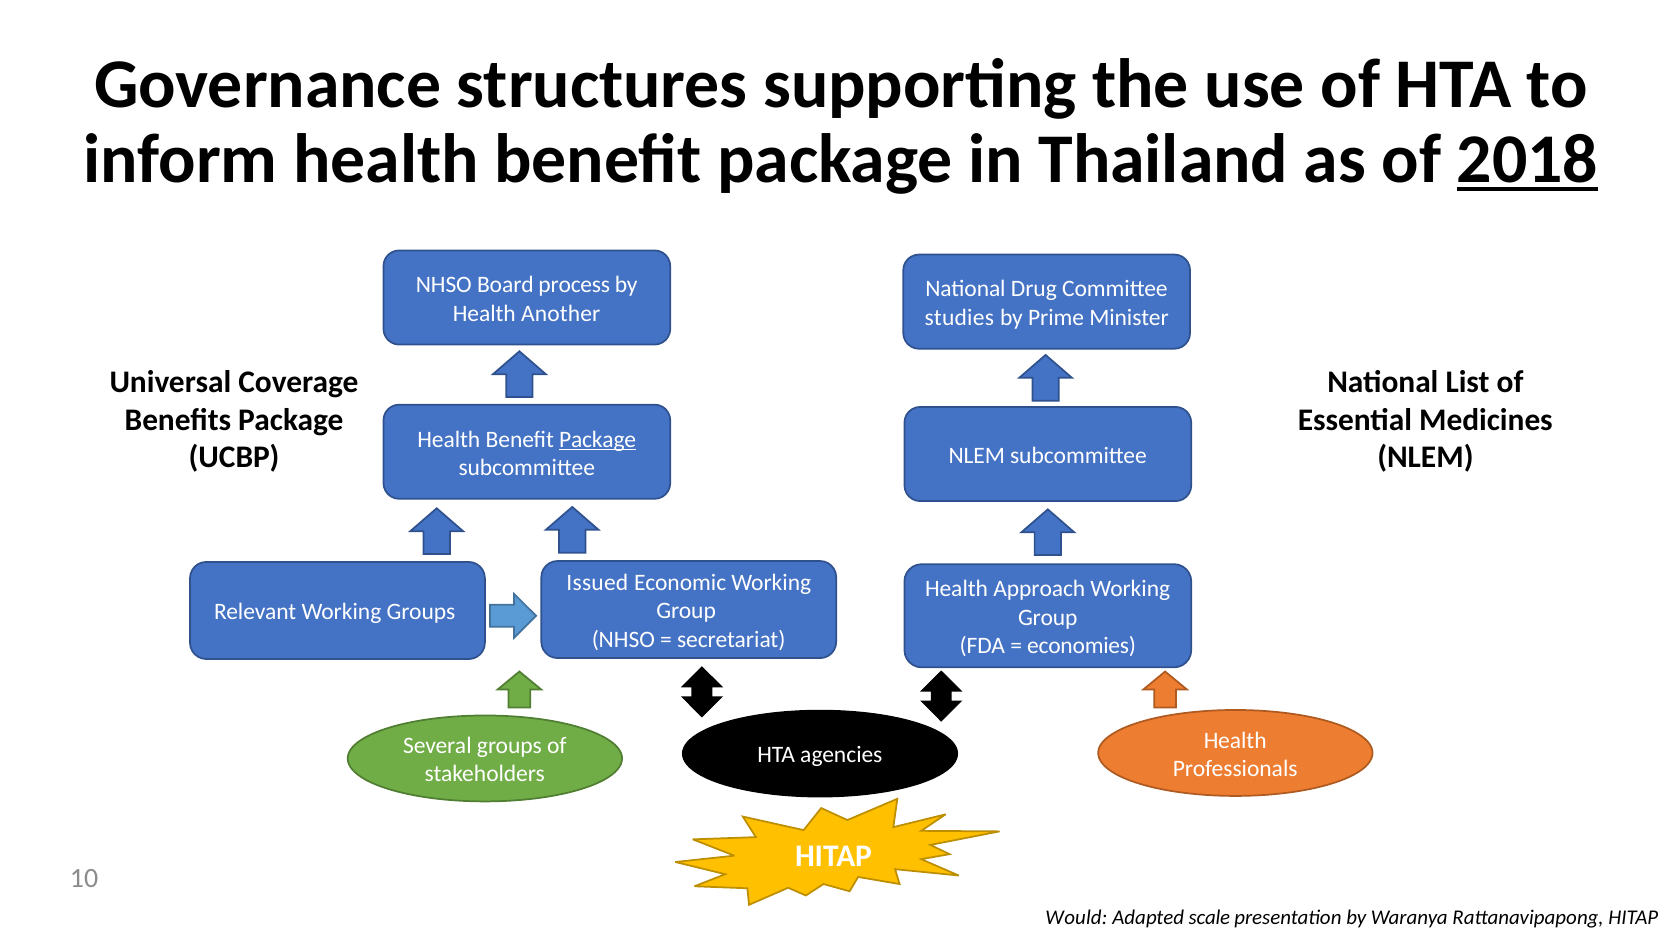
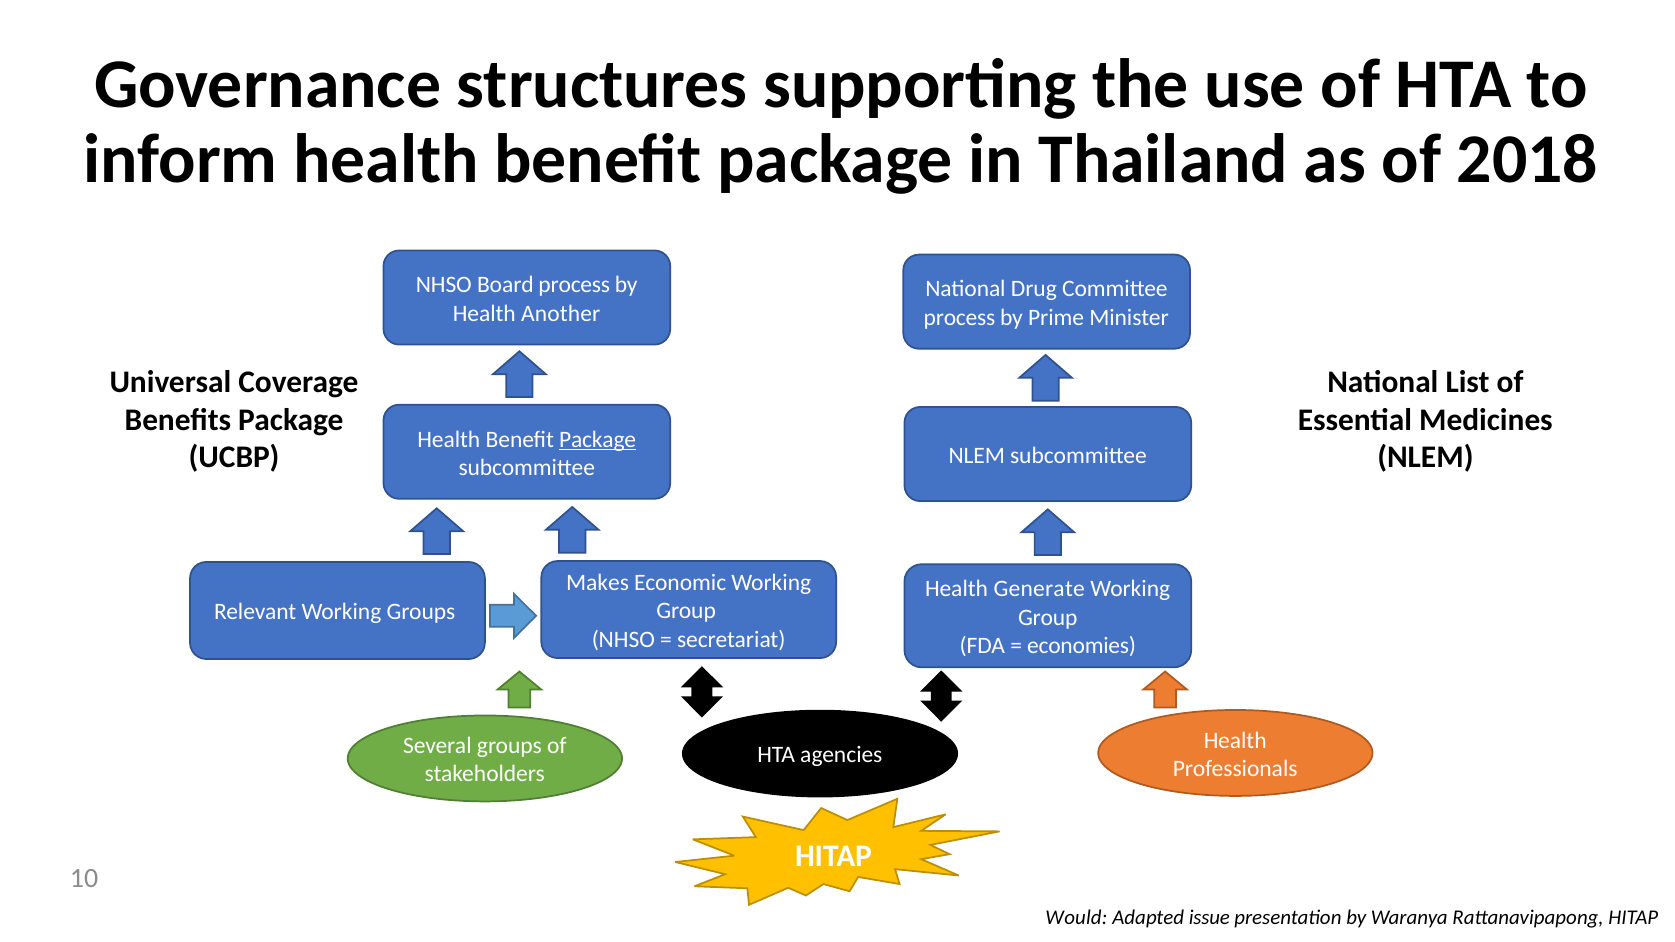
2018 underline: present -> none
studies at (959, 317): studies -> process
Issued: Issued -> Makes
Approach: Approach -> Generate
scale: scale -> issue
